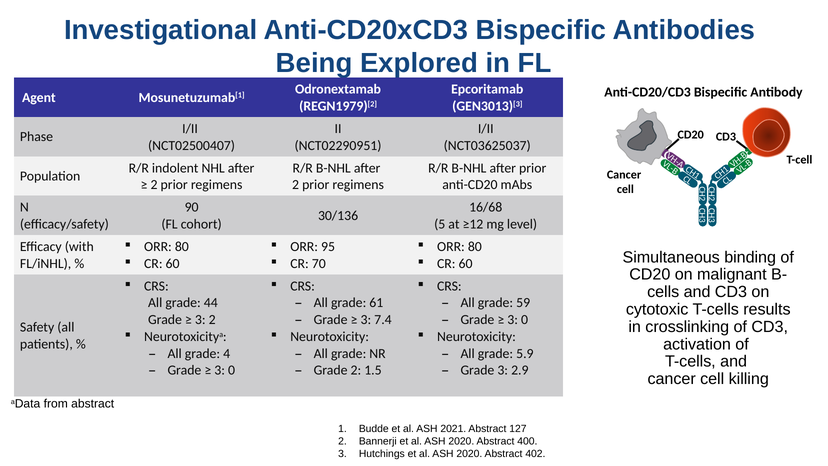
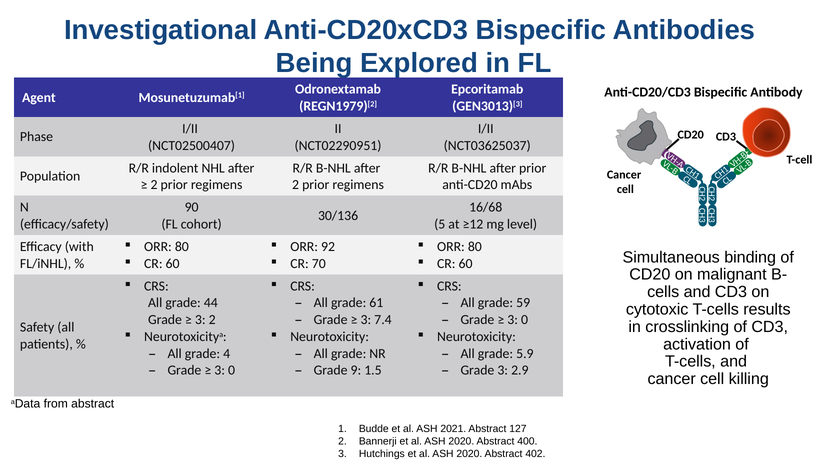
95: 95 -> 92
Grade 2: 2 -> 9
